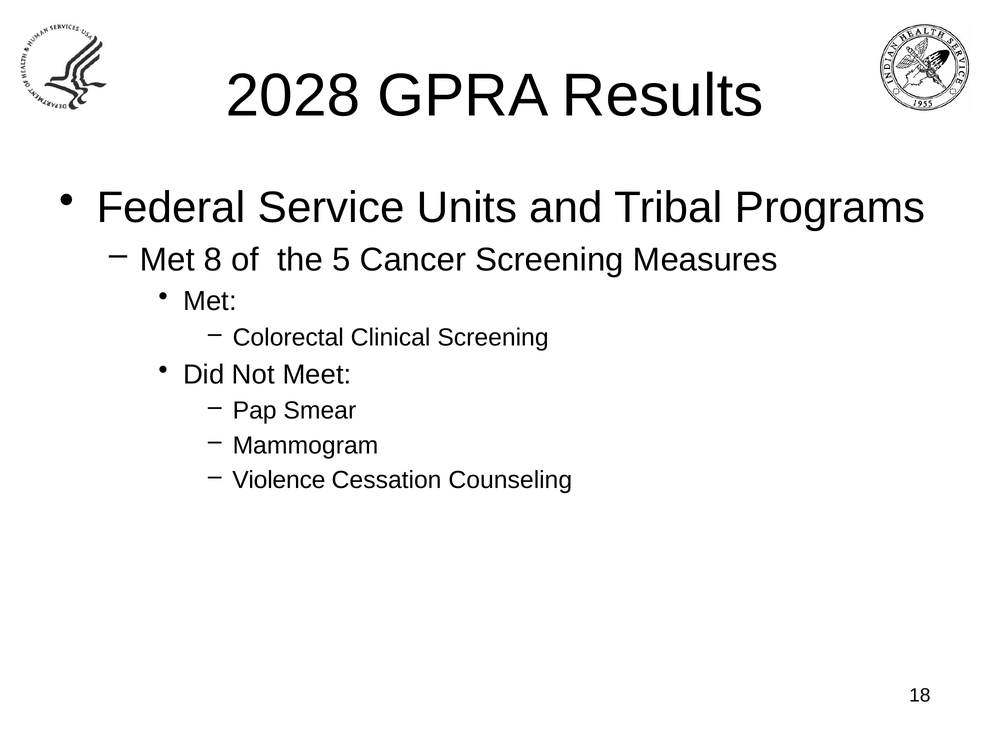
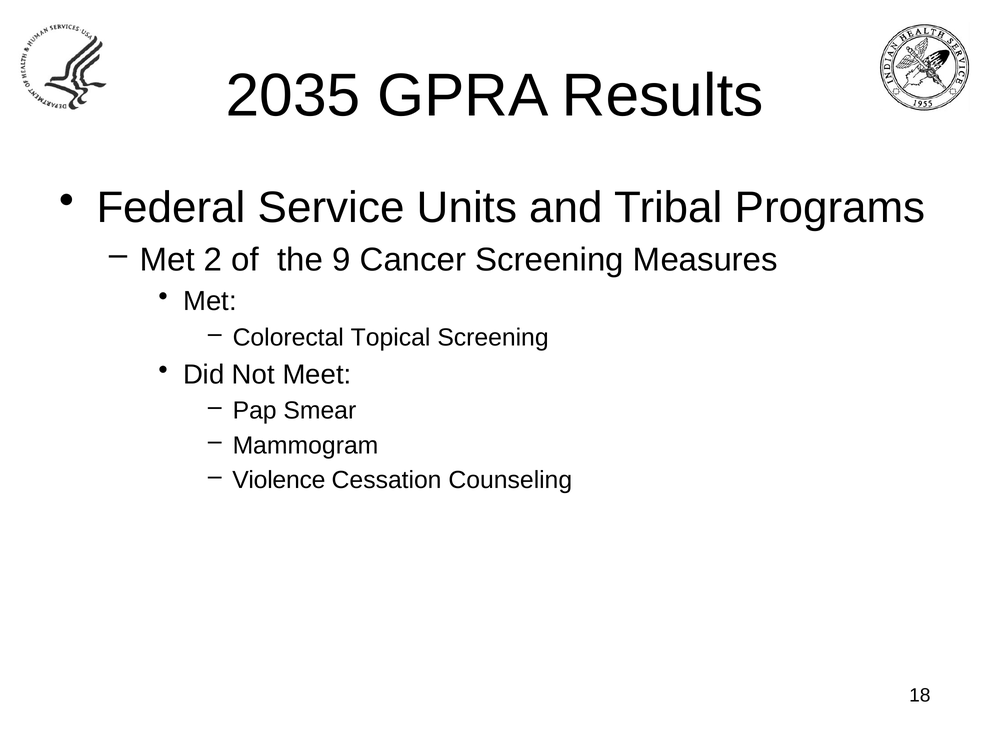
2028: 2028 -> 2035
8: 8 -> 2
5: 5 -> 9
Clinical: Clinical -> Topical
